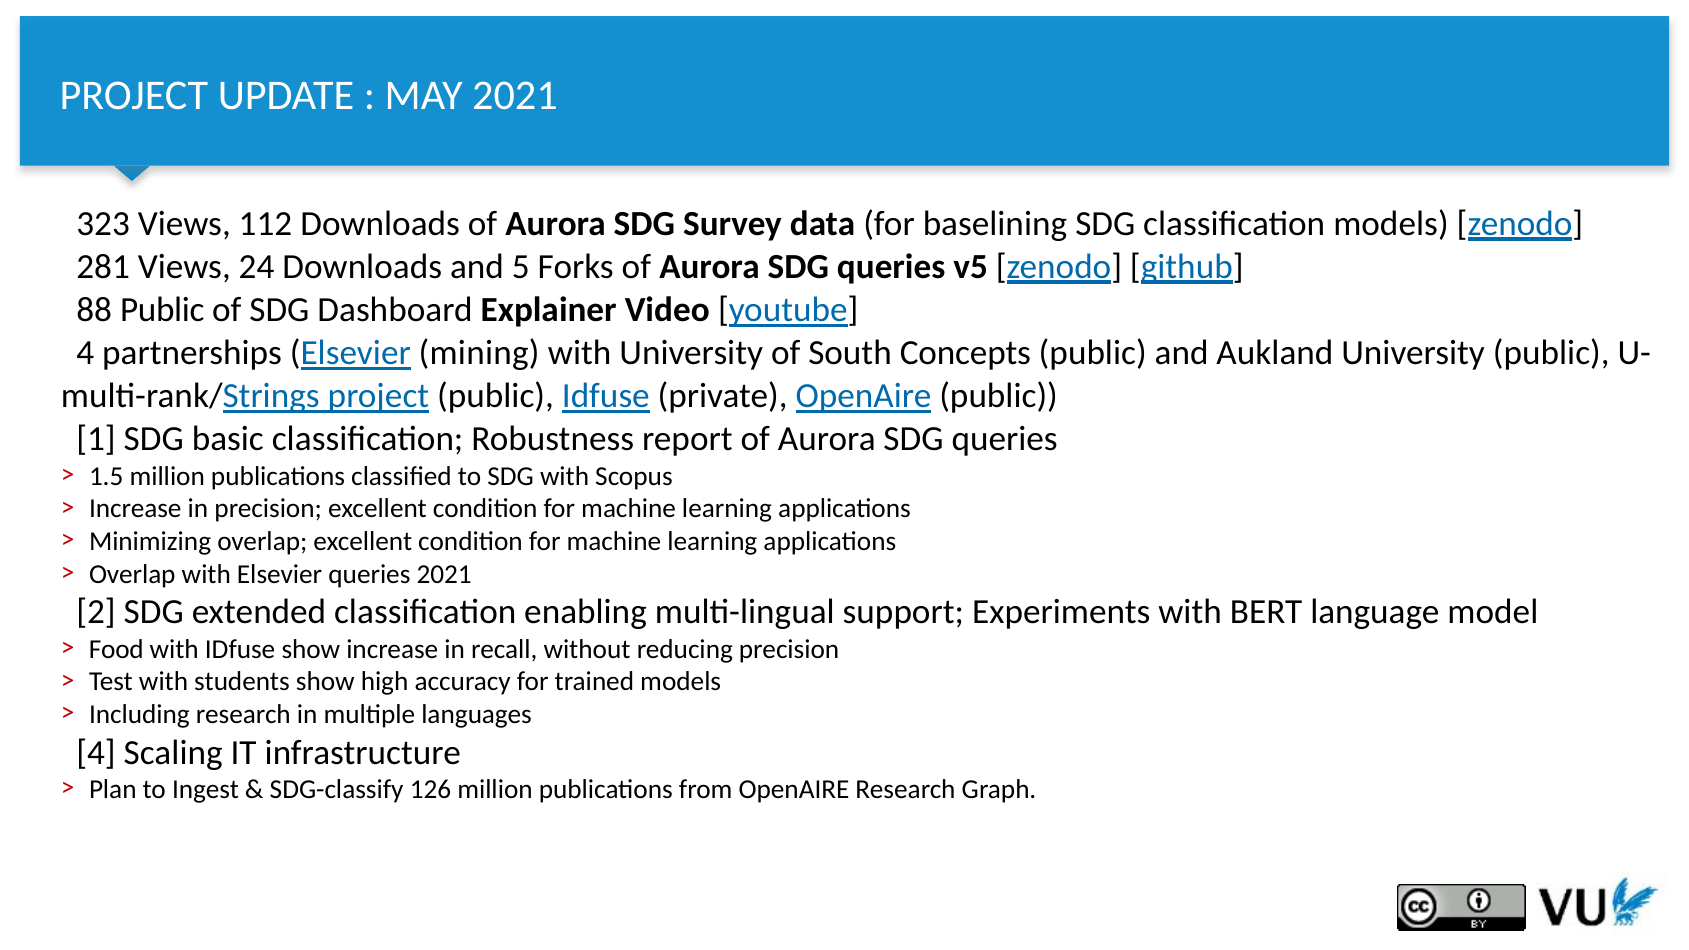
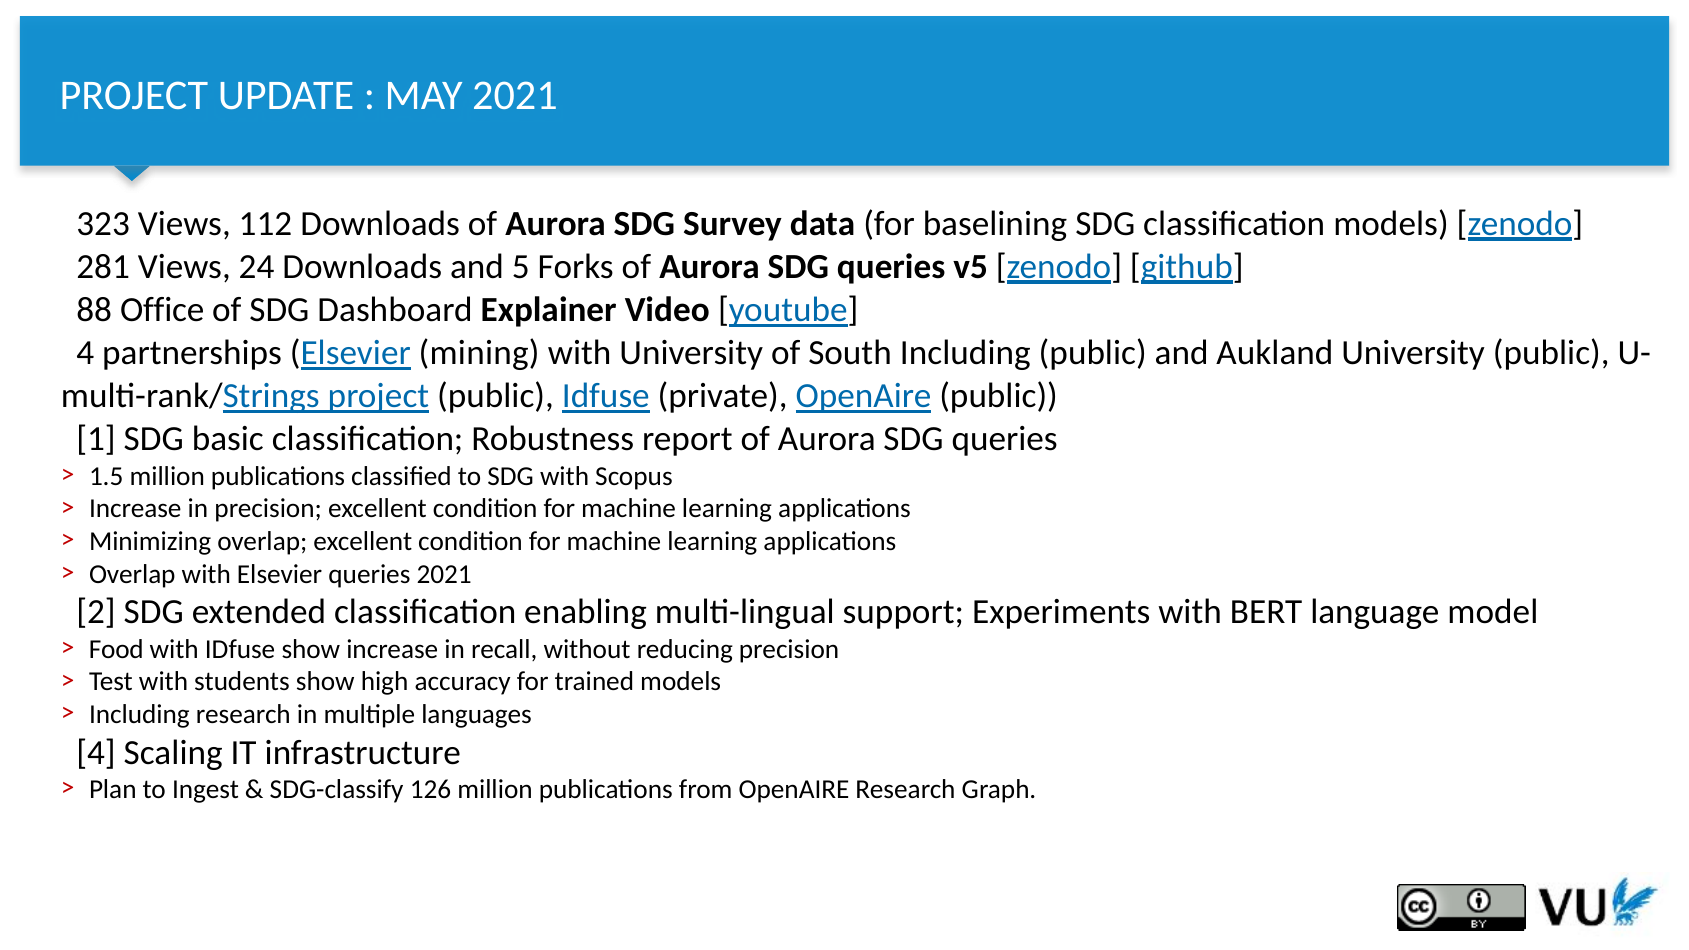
Public at (162, 310): Public -> Office
South Concepts: Concepts -> Including
